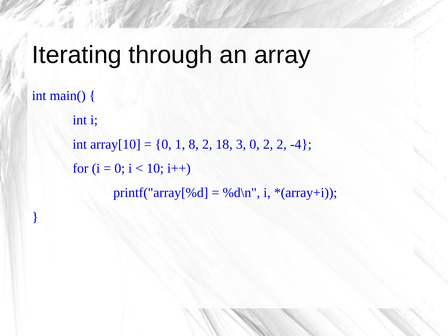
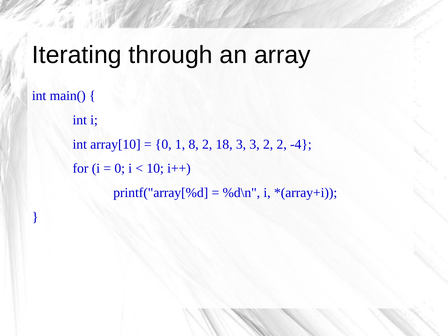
3 0: 0 -> 3
